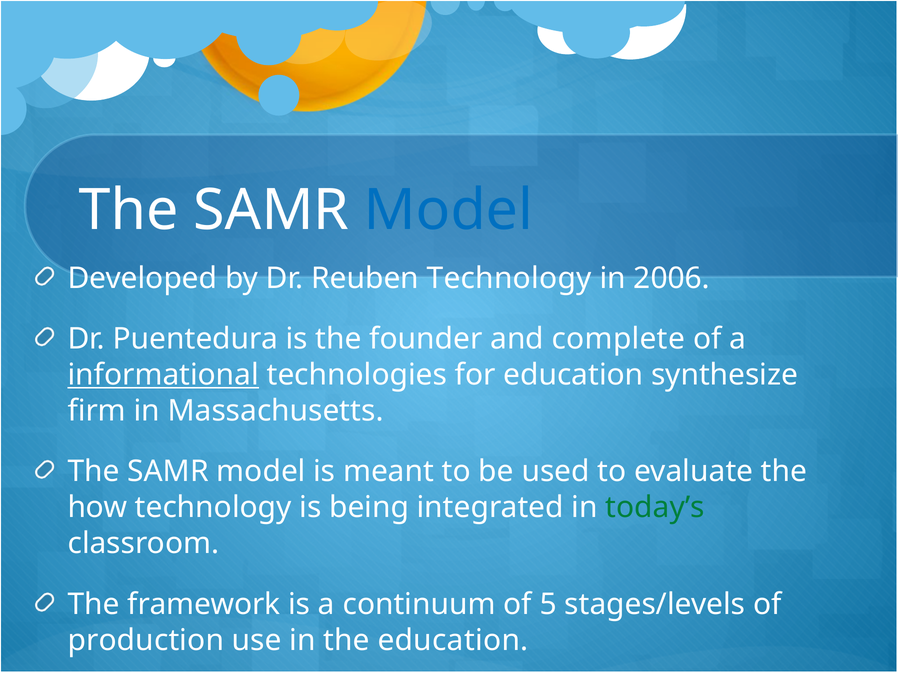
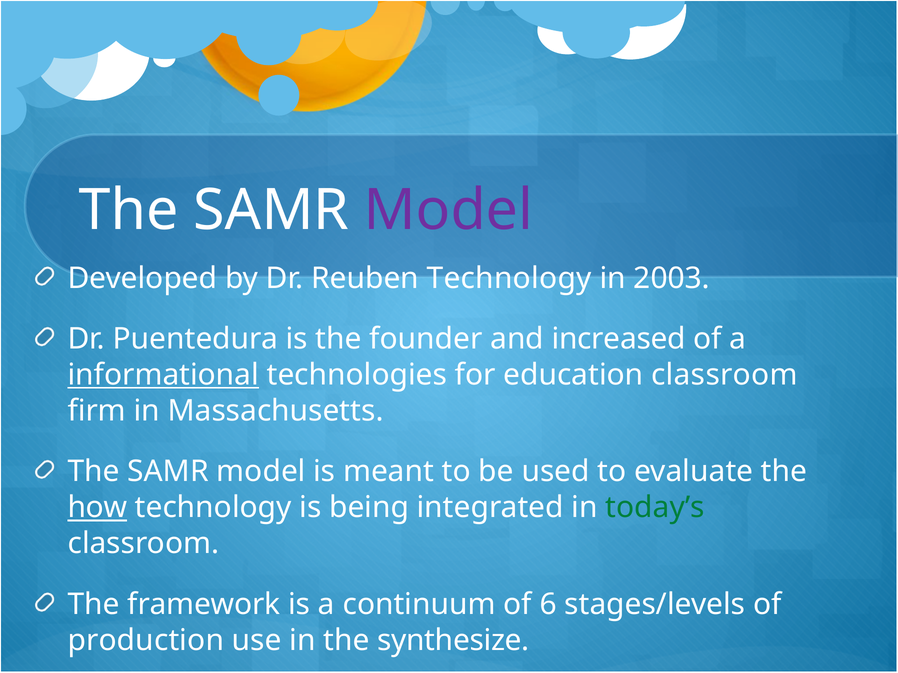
Model at (449, 210) colour: blue -> purple
2006: 2006 -> 2003
complete: complete -> increased
education synthesize: synthesize -> classroom
how underline: none -> present
5: 5 -> 6
the education: education -> synthesize
